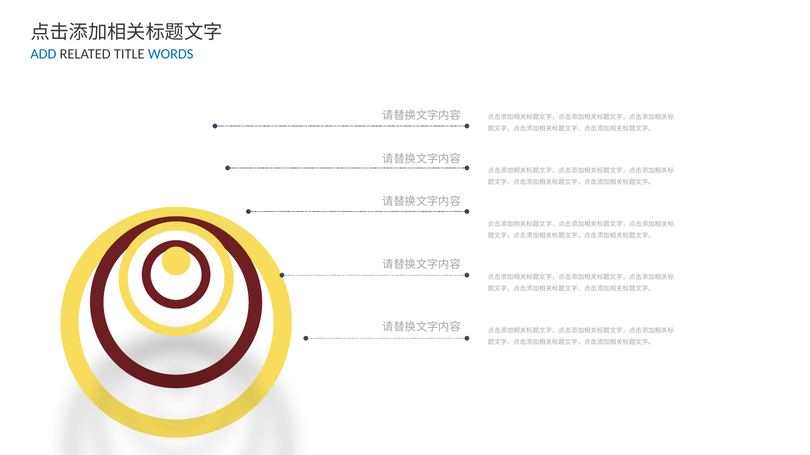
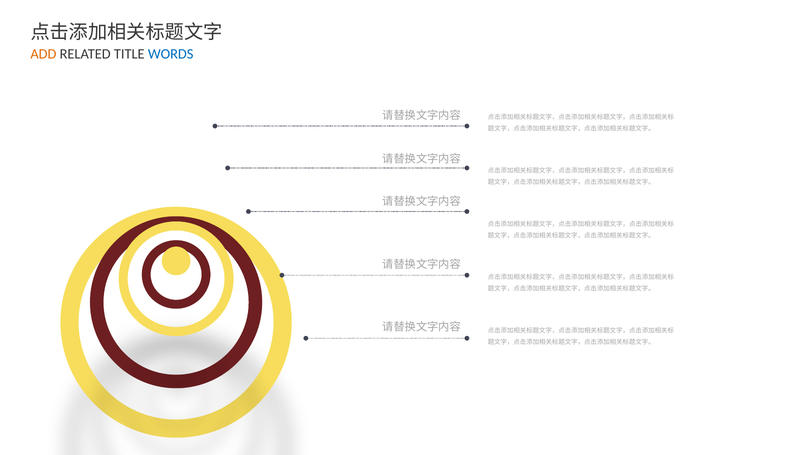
ADD colour: blue -> orange
